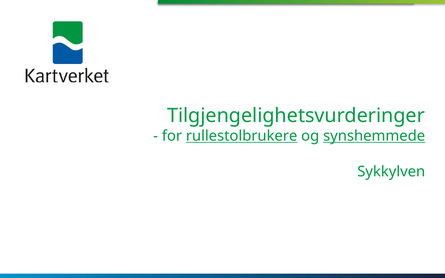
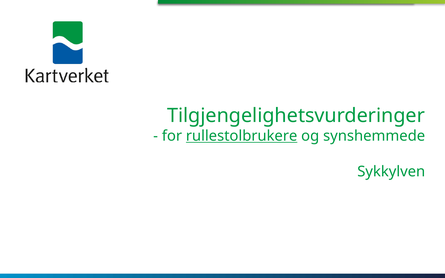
synshemmede underline: present -> none
